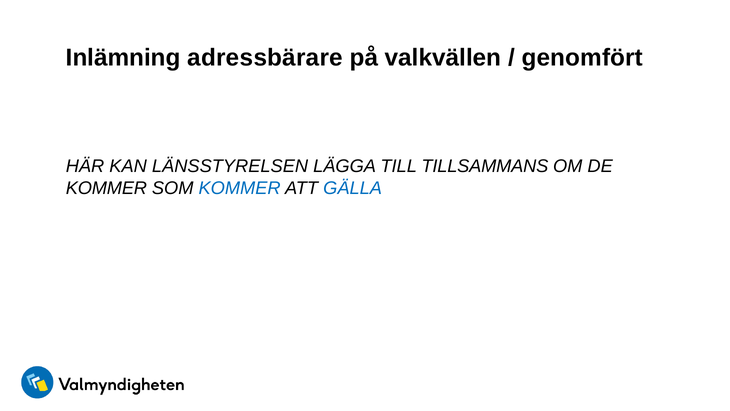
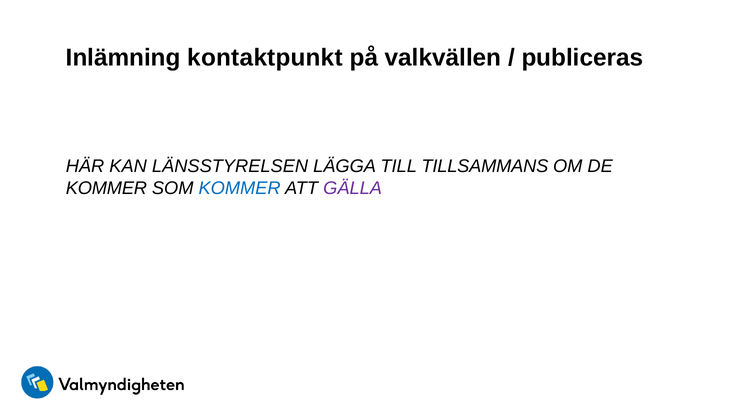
adressbärare: adressbärare -> kontaktpunkt
genomfört: genomfört -> publiceras
GÄLLA colour: blue -> purple
